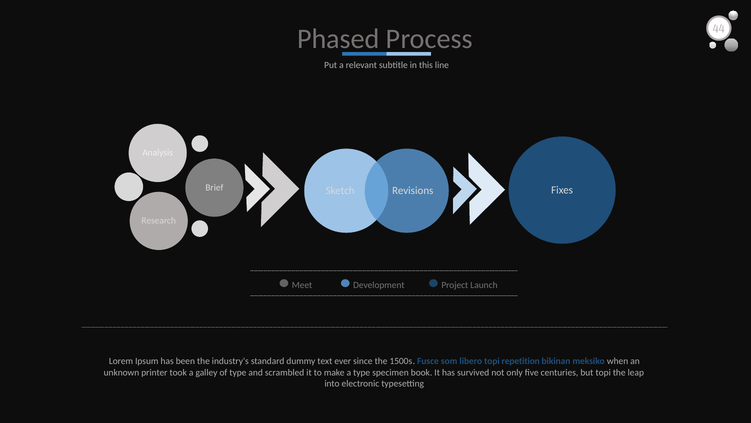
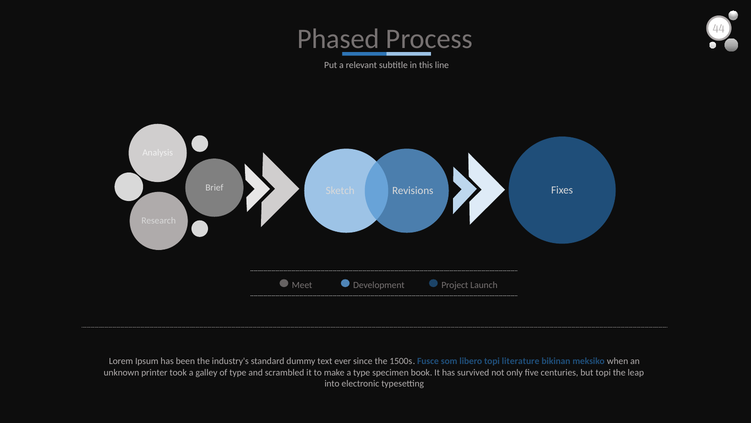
repetition: repetition -> literature
